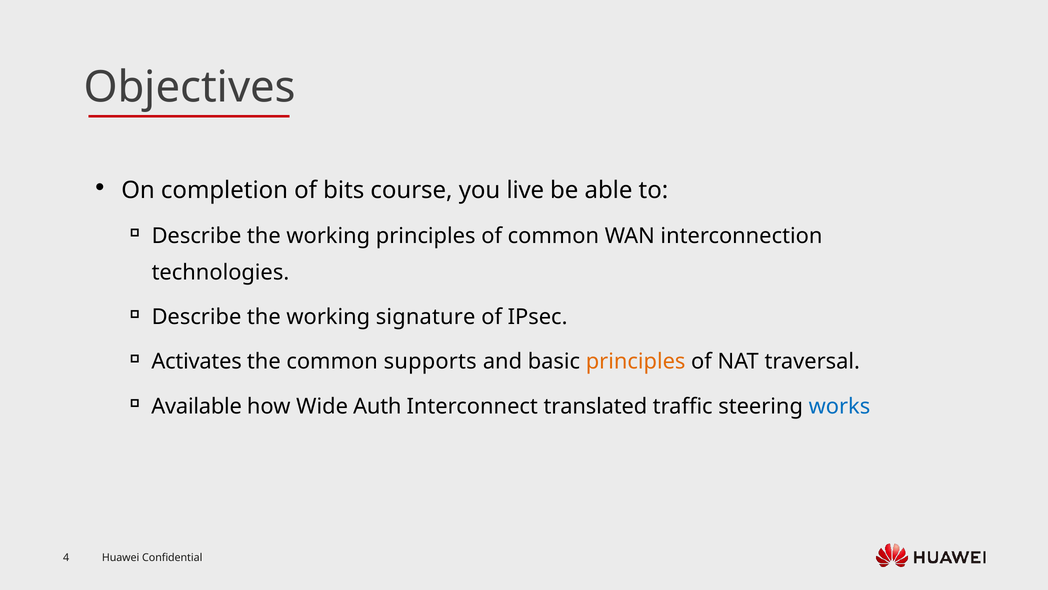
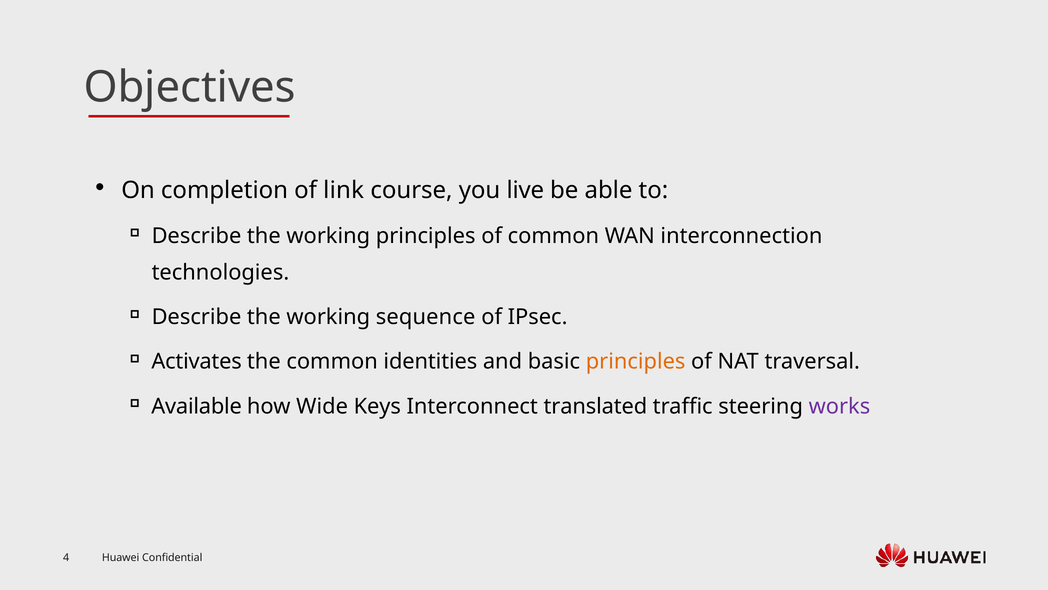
bits: bits -> link
signature: signature -> sequence
supports: supports -> identities
Auth: Auth -> Keys
works colour: blue -> purple
